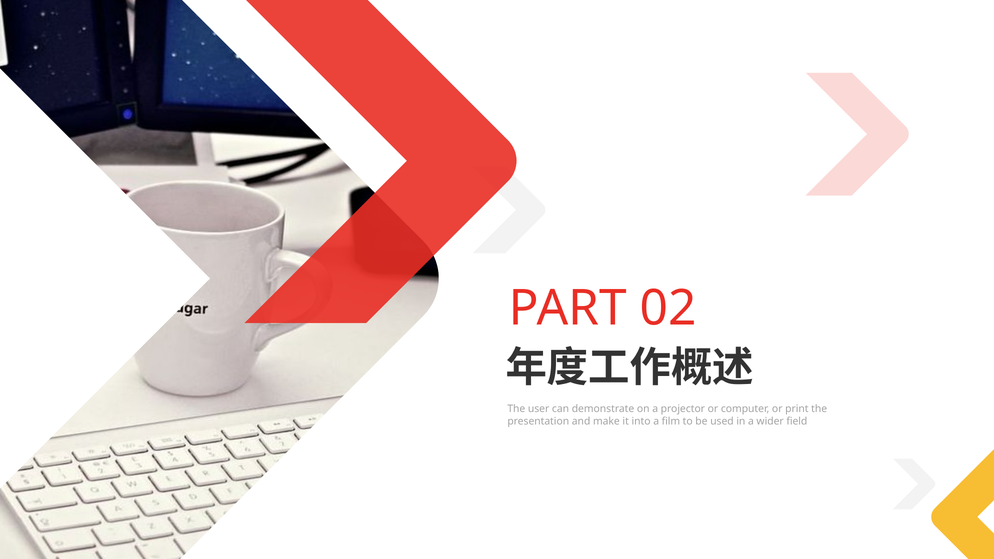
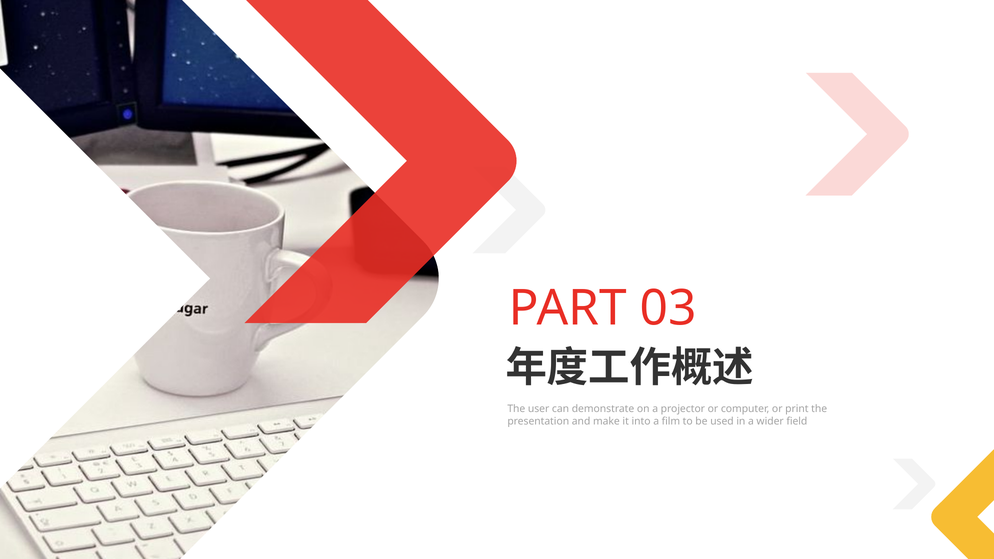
02: 02 -> 03
